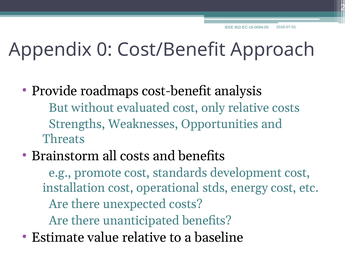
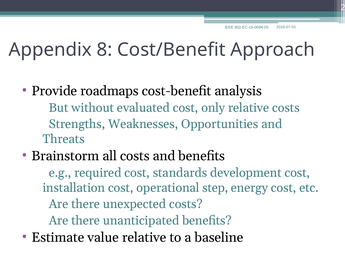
0: 0 -> 8
promote: promote -> required
stds: stds -> step
